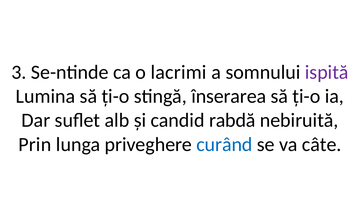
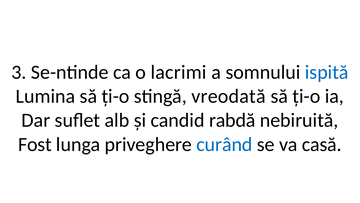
ispită colour: purple -> blue
înserarea: înserarea -> vreodată
Prin: Prin -> Fost
câte: câte -> casă
